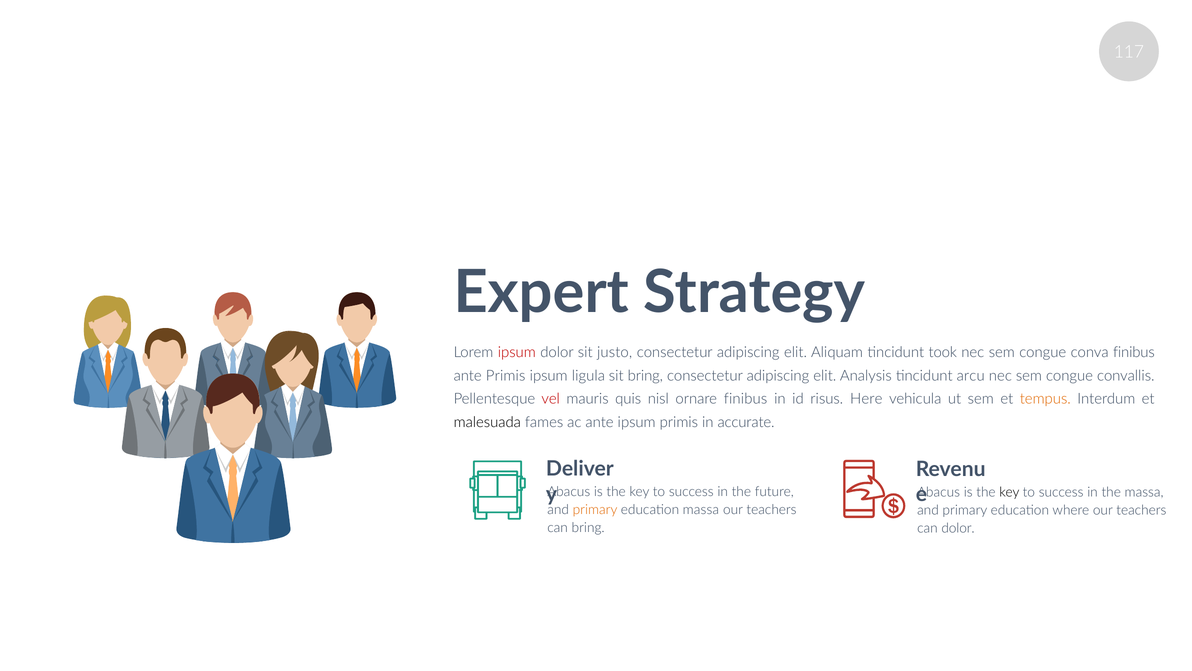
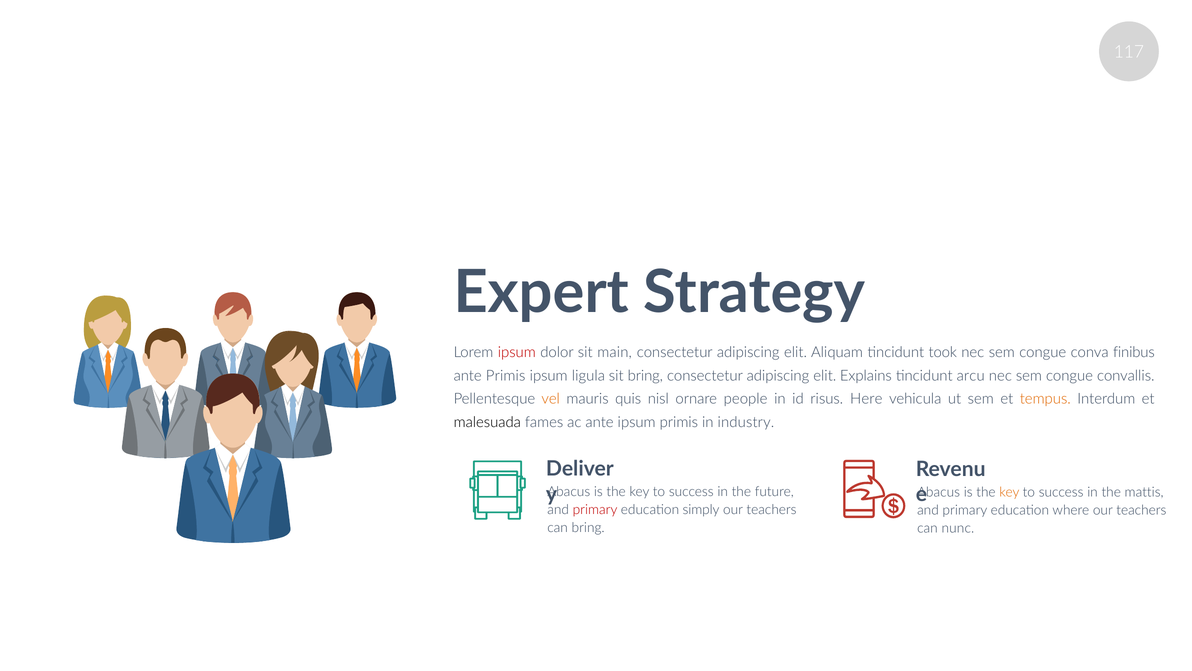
justo: justo -> main
Analysis: Analysis -> Explains
vel colour: red -> orange
ornare finibus: finibus -> people
accurate: accurate -> industry
key at (1009, 492) colour: black -> orange
the massa: massa -> mattis
primary at (595, 509) colour: orange -> red
education massa: massa -> simply
can dolor: dolor -> nunc
